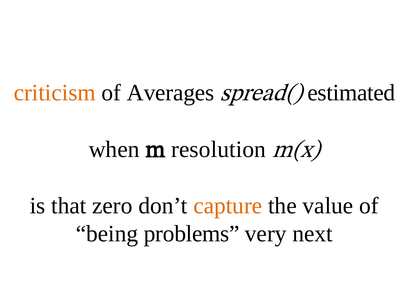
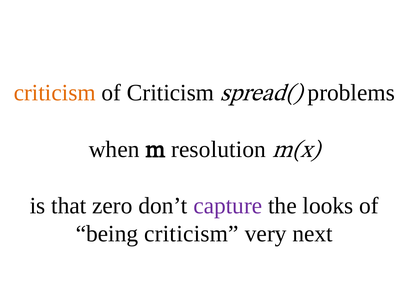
of Averages: Averages -> Criticism
estimated: estimated -> problems
capture colour: orange -> purple
value: value -> looks
being problems: problems -> criticism
